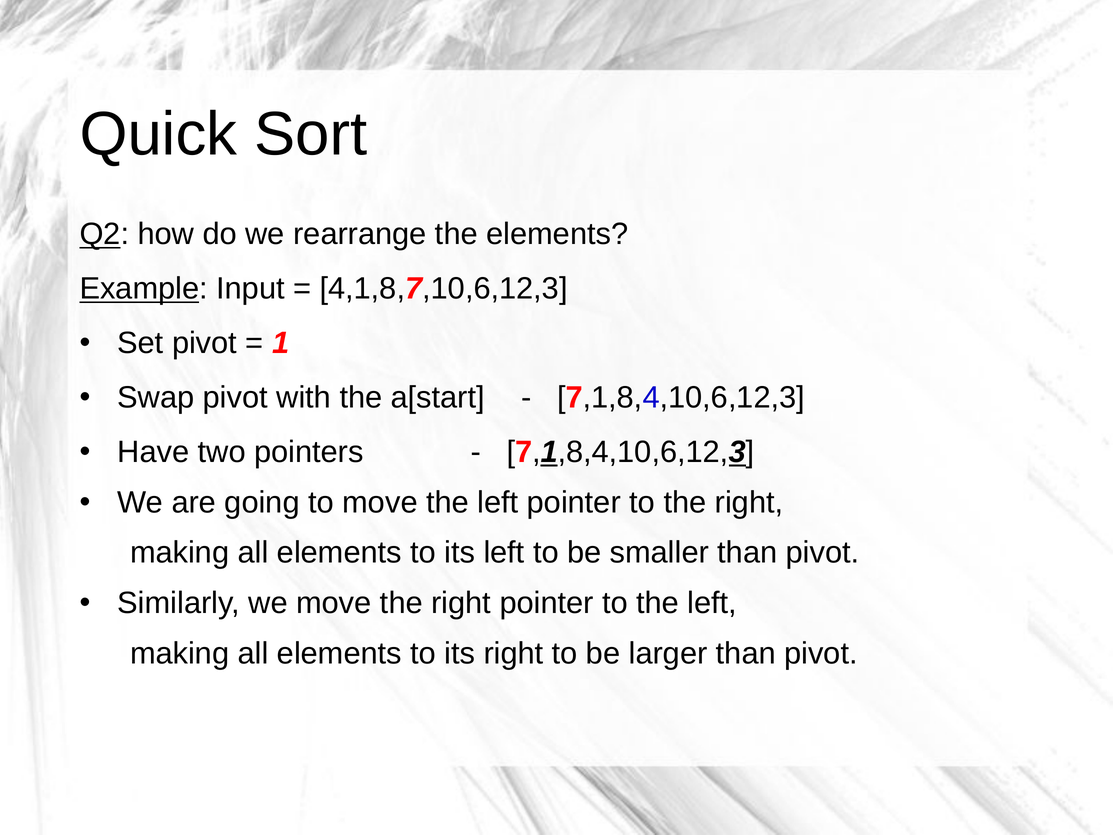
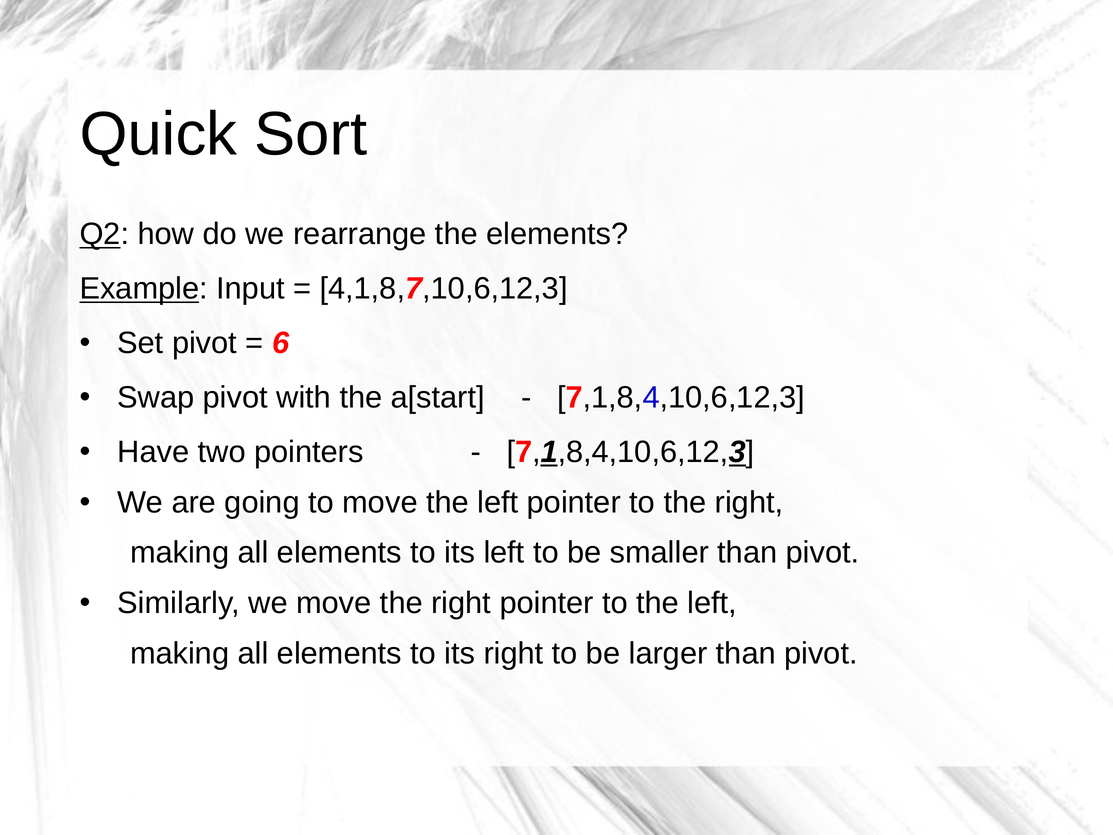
1: 1 -> 6
